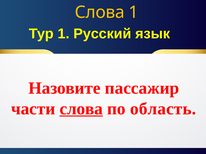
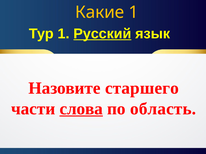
Слова at (100, 12): Слова -> Какие
Русский underline: none -> present
пассажир: пассажир -> старшего
